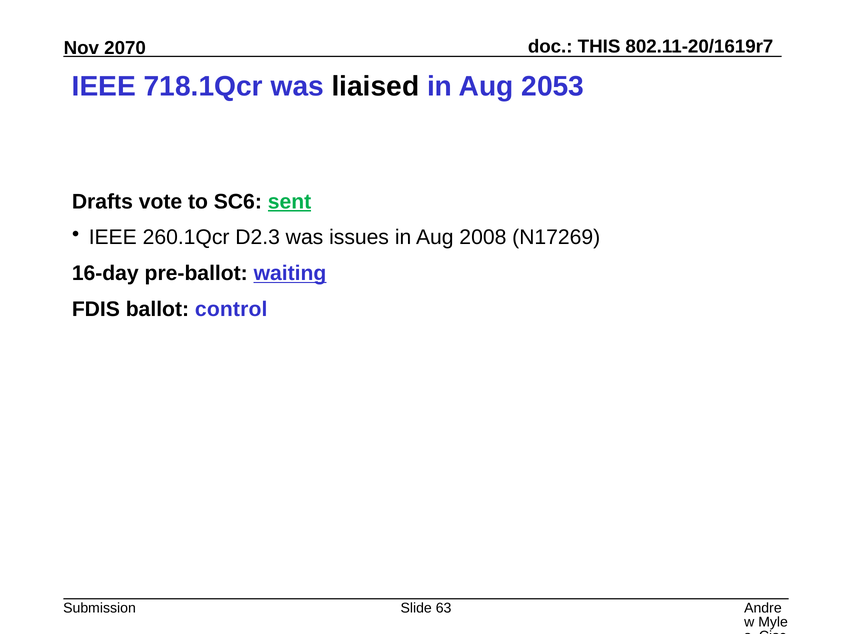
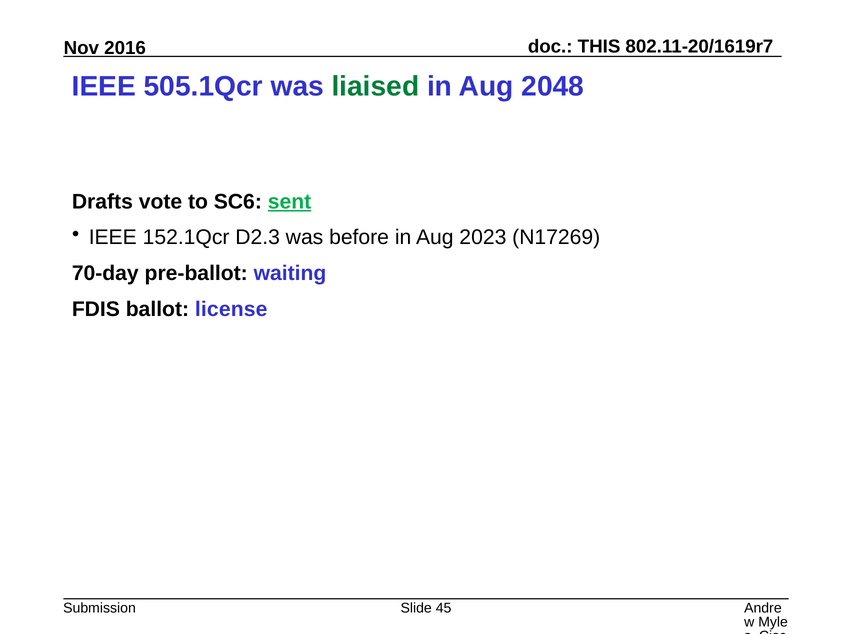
2070: 2070 -> 2016
718.1Qcr: 718.1Qcr -> 505.1Qcr
liaised colour: black -> green
2053: 2053 -> 2048
260.1Qcr: 260.1Qcr -> 152.1Qcr
issues: issues -> before
2008: 2008 -> 2023
16-day: 16-day -> 70-day
waiting underline: present -> none
control: control -> license
63: 63 -> 45
